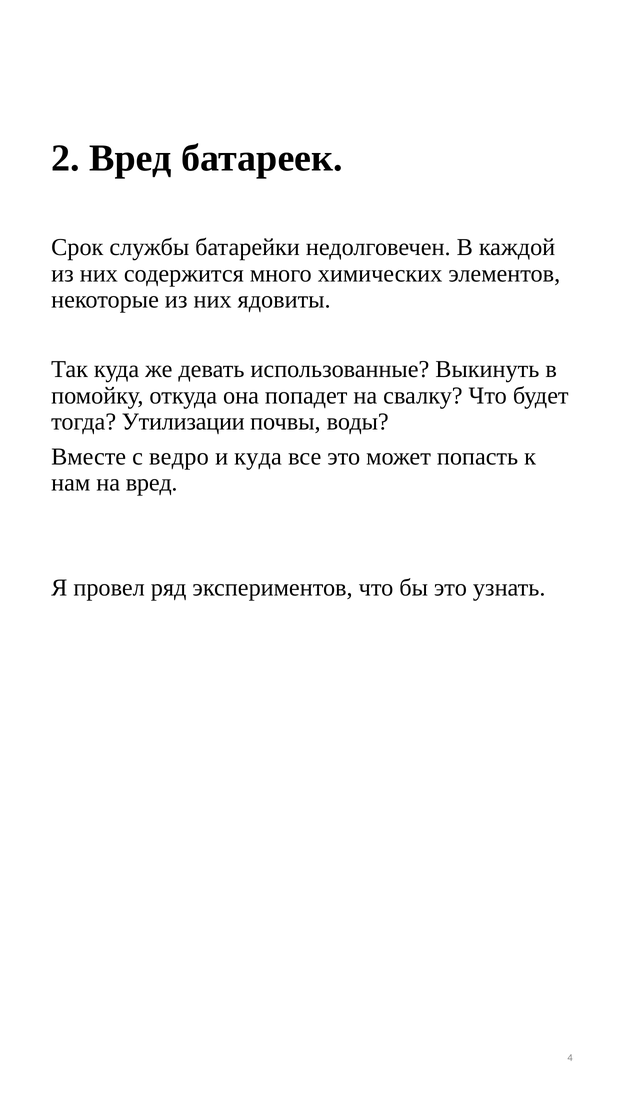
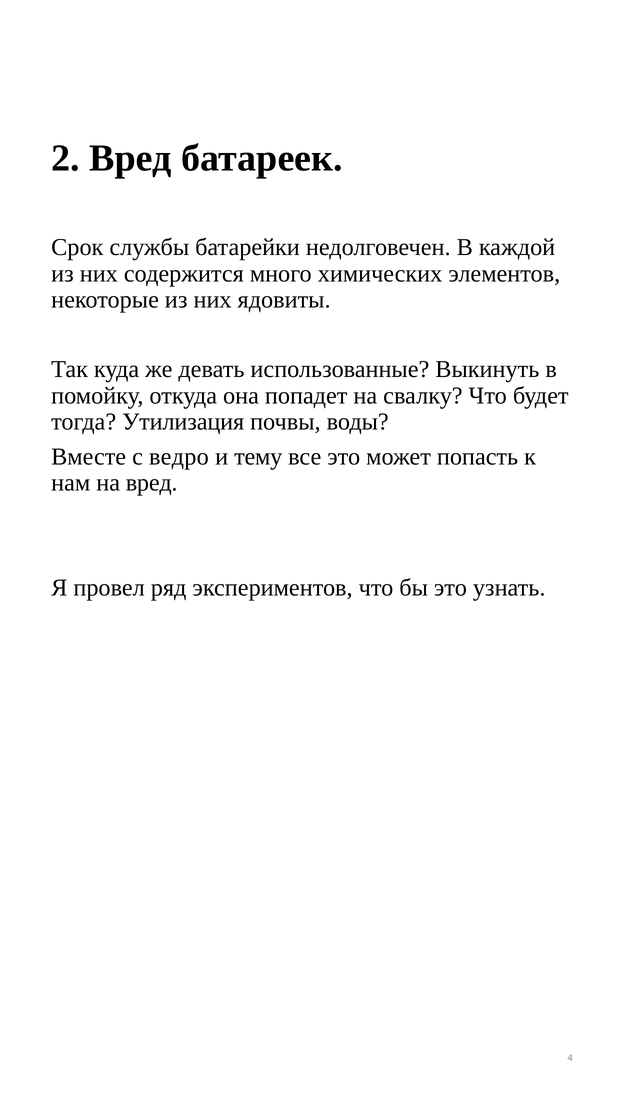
Утилизации: Утилизации -> Утилизация
и куда: куда -> тему
